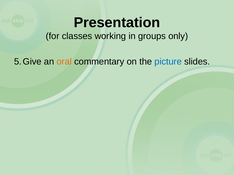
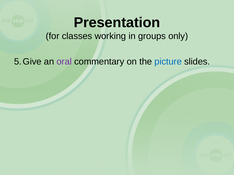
oral colour: orange -> purple
